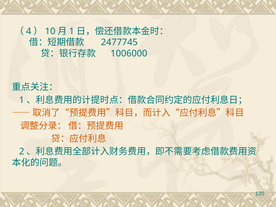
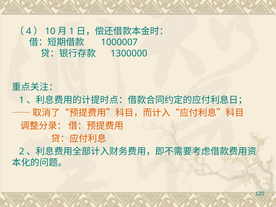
2477745: 2477745 -> 1000007
1006000: 1006000 -> 1300000
